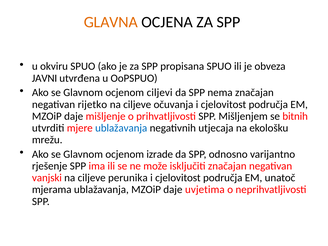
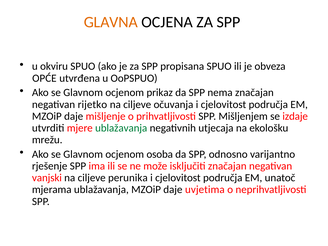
JAVNI: JAVNI -> OPĆE
ciljevi: ciljevi -> prikaz
bitnih: bitnih -> izdaje
ublažavanja at (121, 128) colour: blue -> green
izrade: izrade -> osoba
